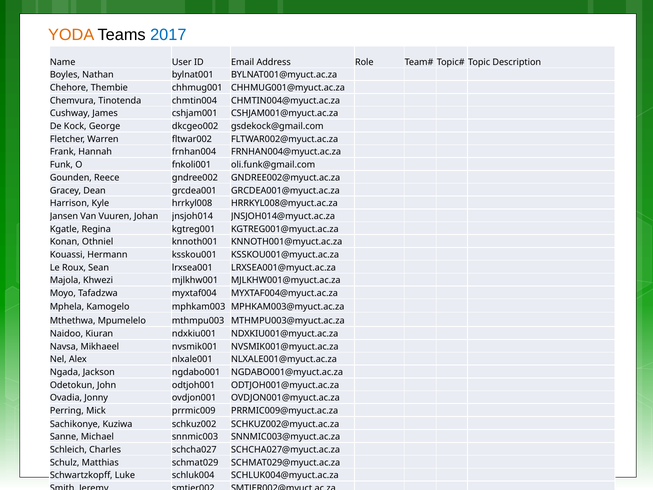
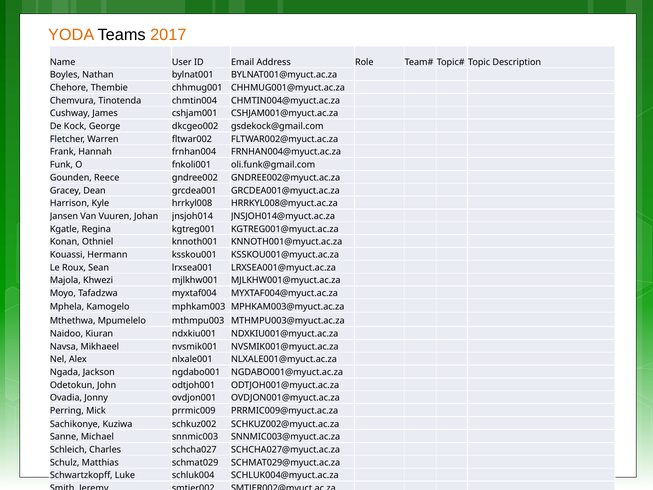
2017 colour: blue -> orange
